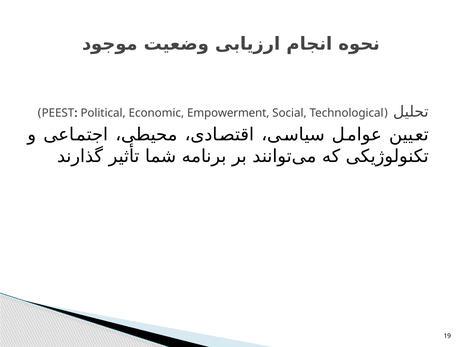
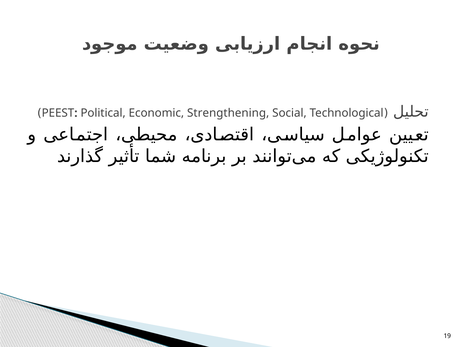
Empowerment: Empowerment -> Strengthening
